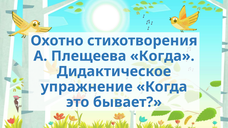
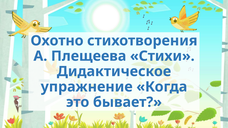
Плещеева Когда: Когда -> Стихи
